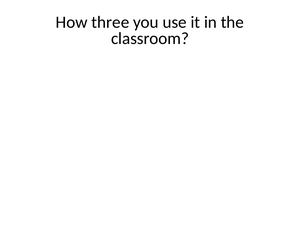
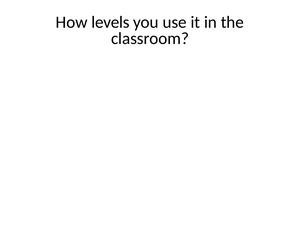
three: three -> levels
